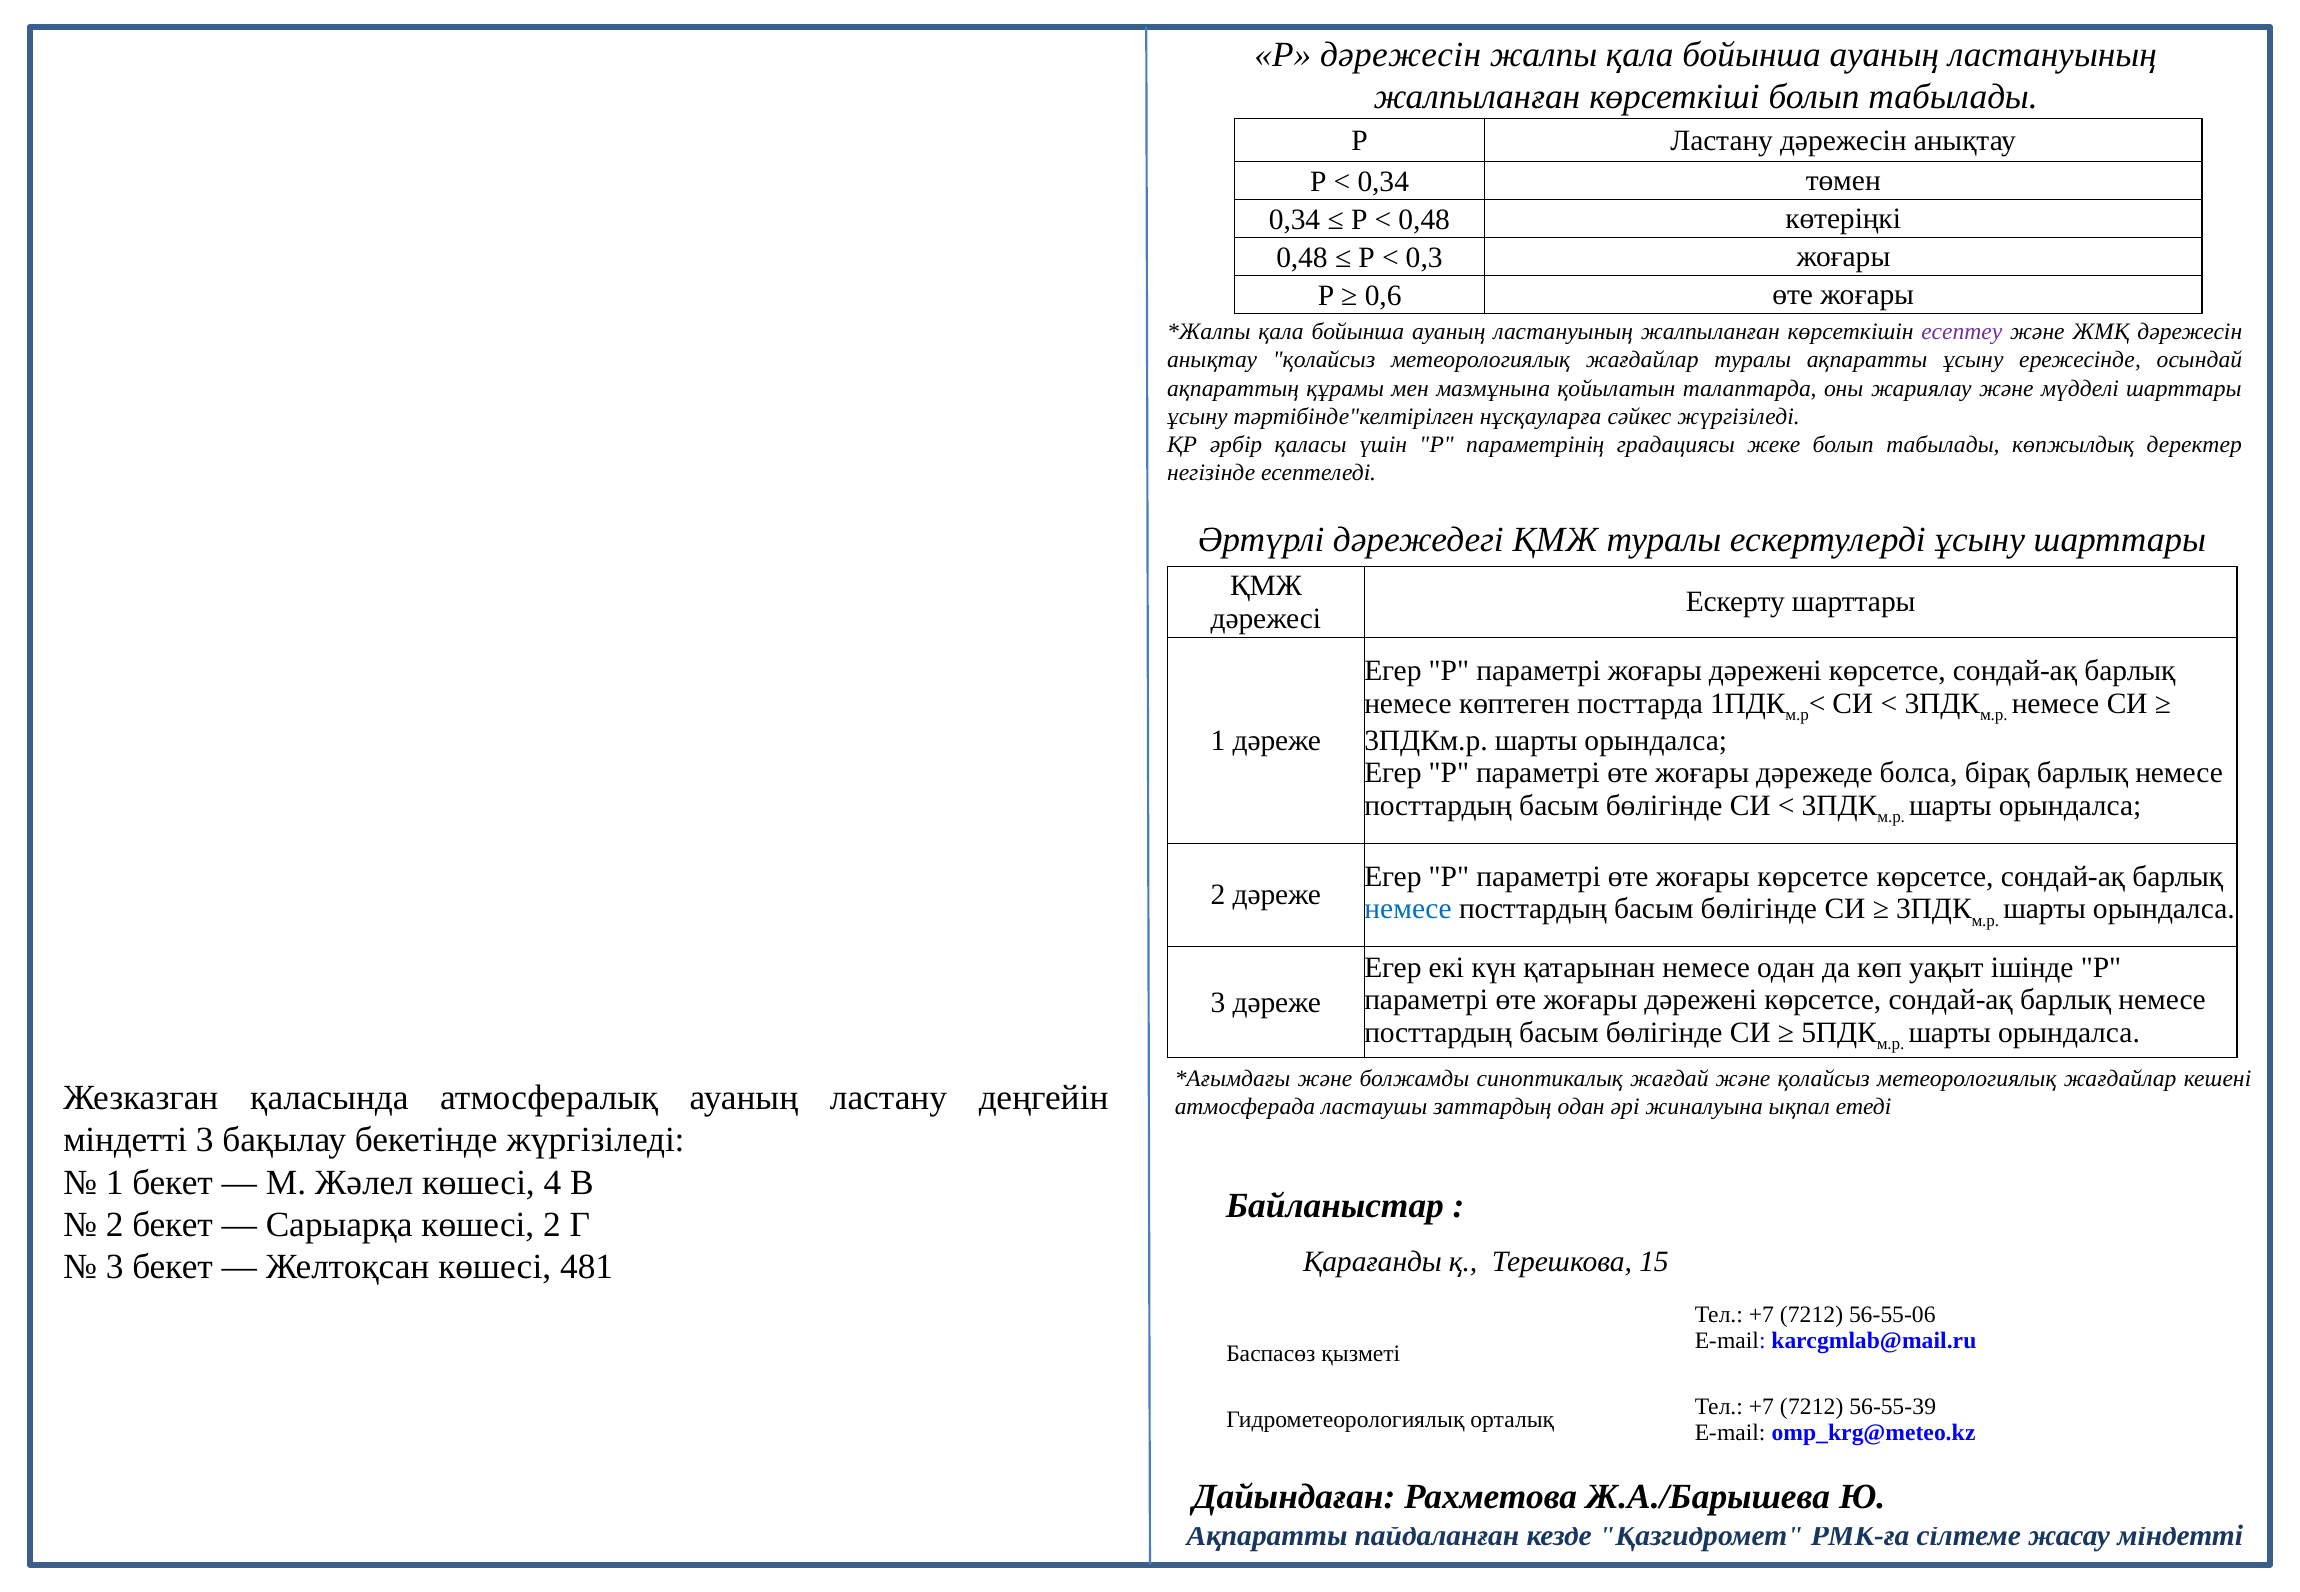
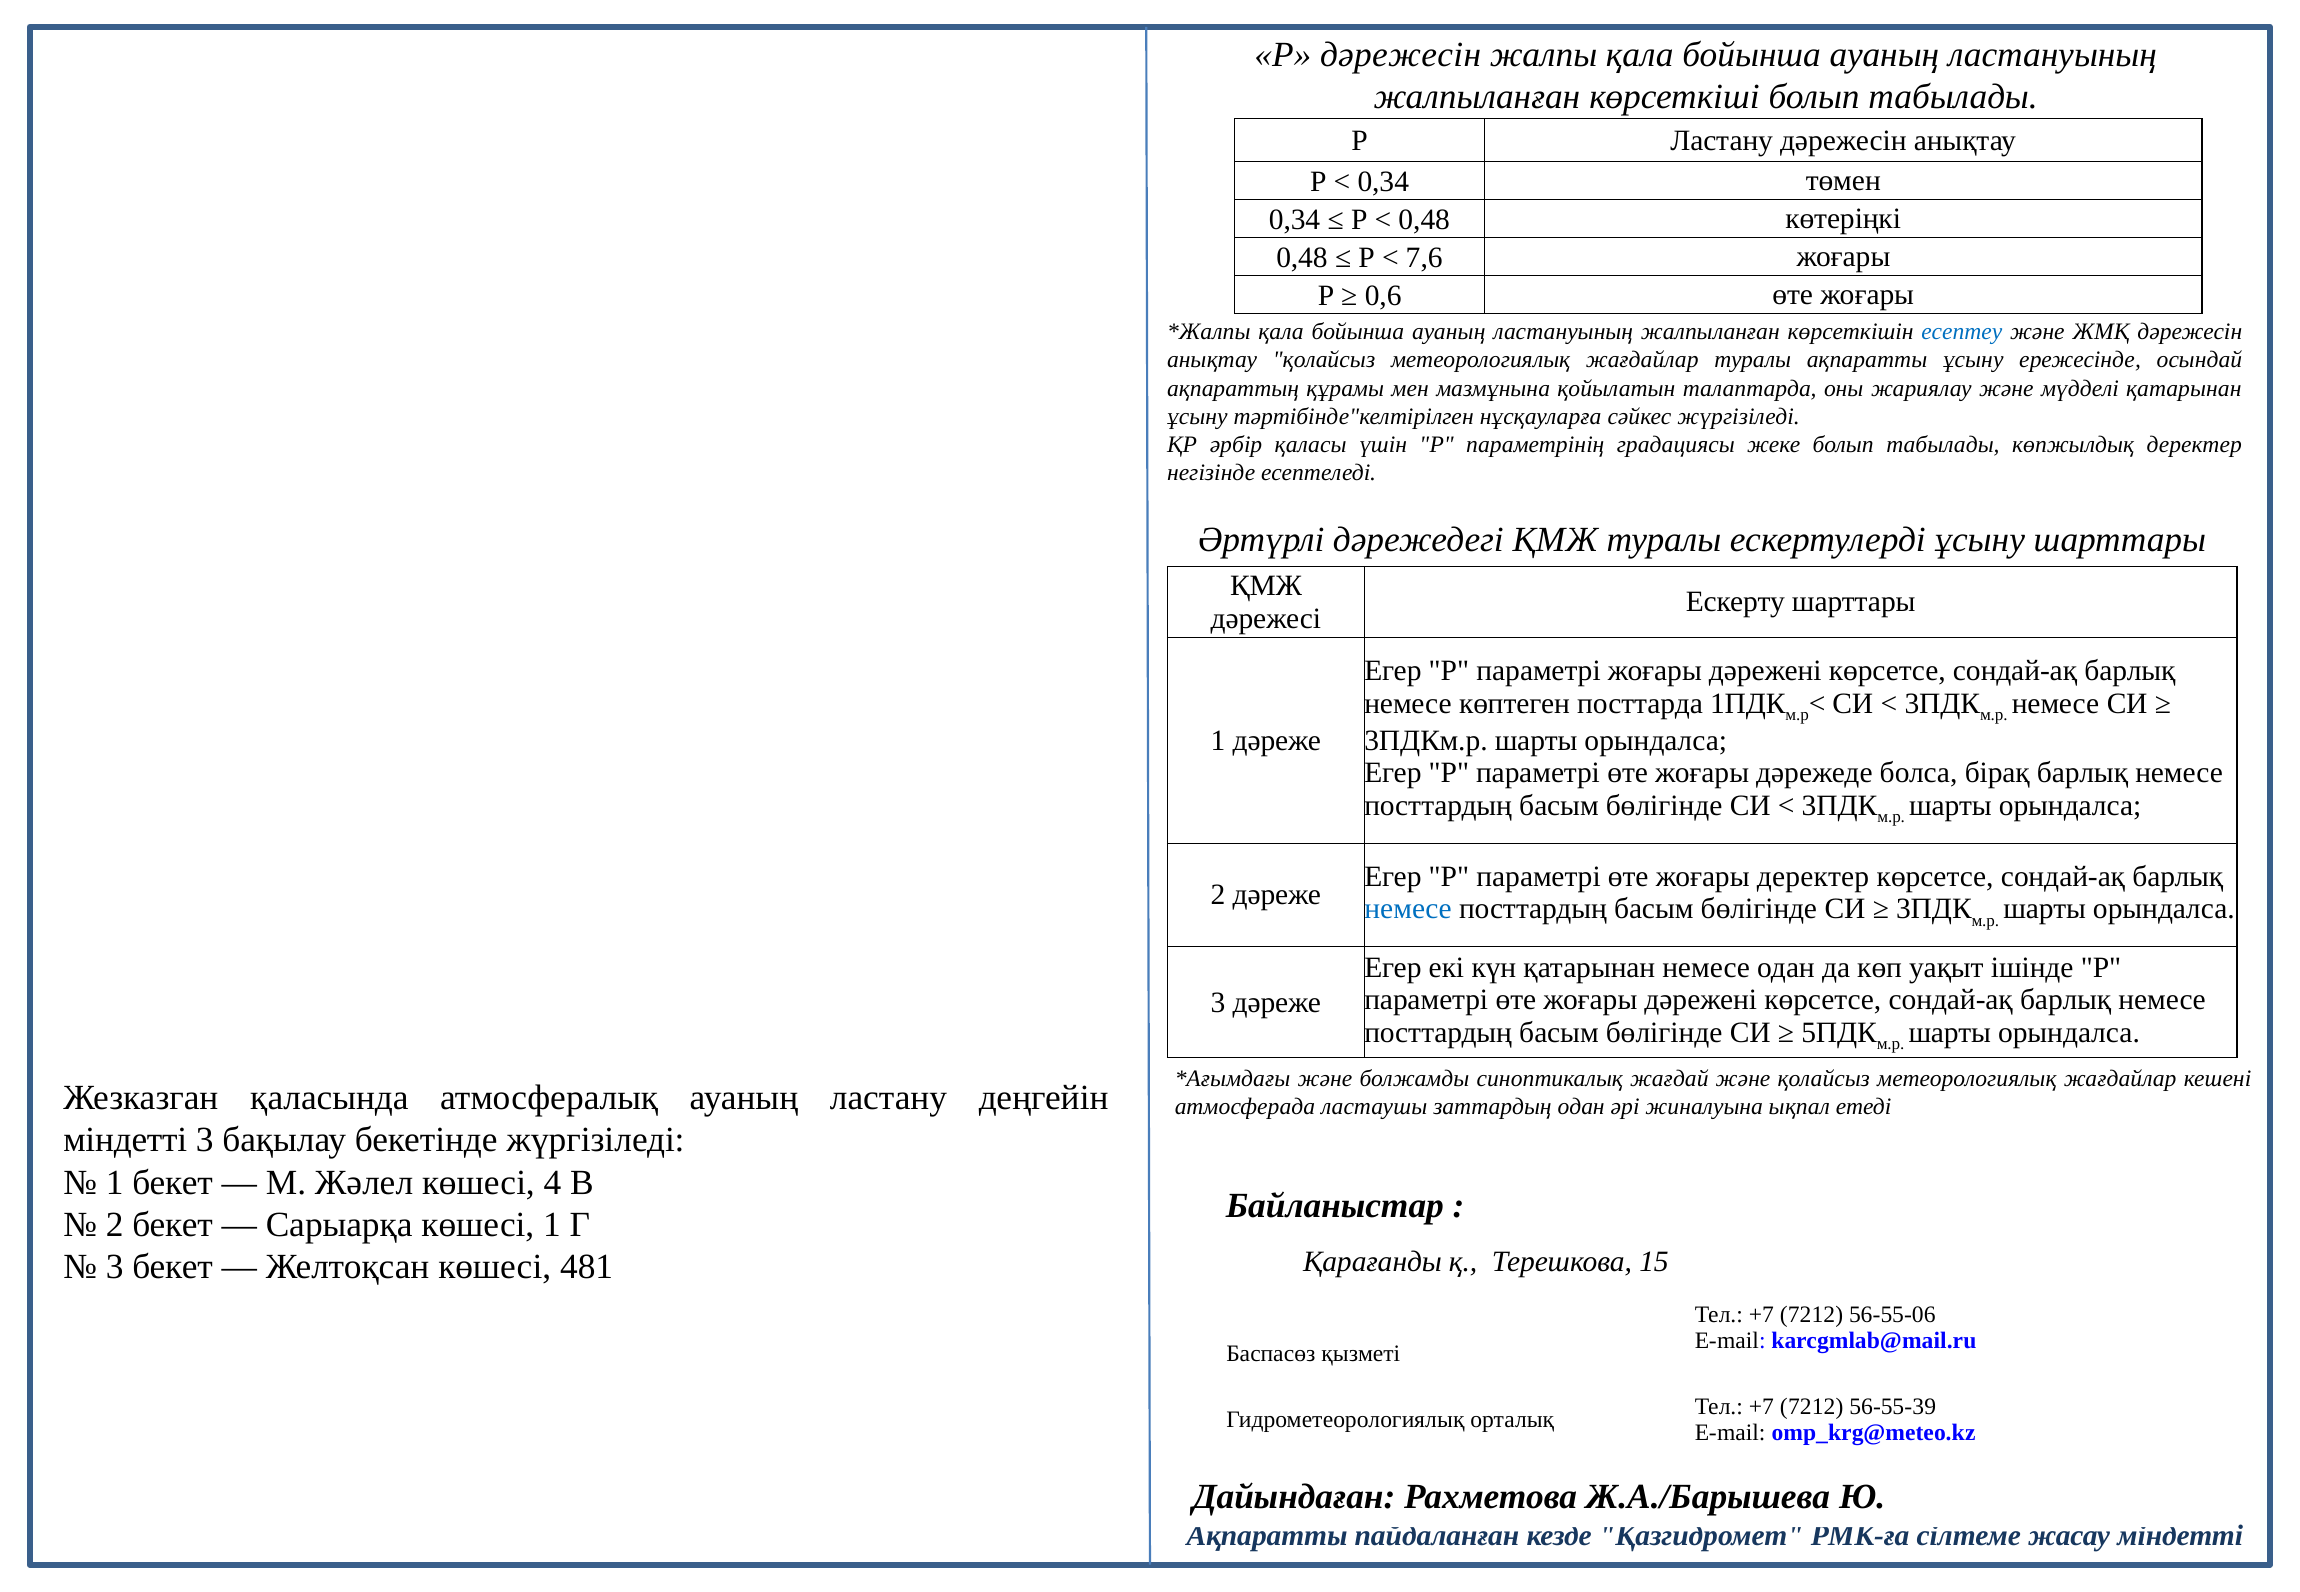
0,3: 0,3 -> 7,6
есептеу colour: purple -> blue
мүдделі шарттары: шарттары -> қатарынан
жоғары көрсетсе: көрсетсе -> деректер
көшесі 2: 2 -> 1
